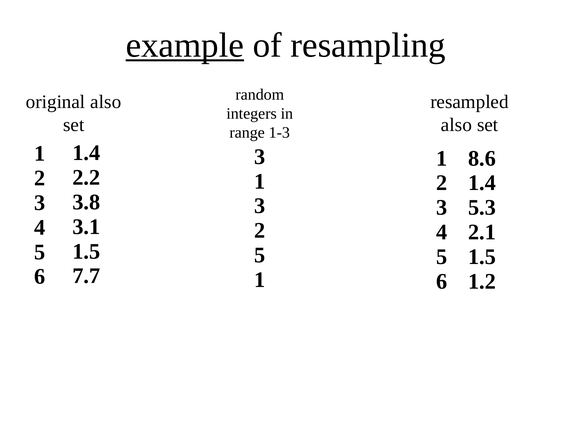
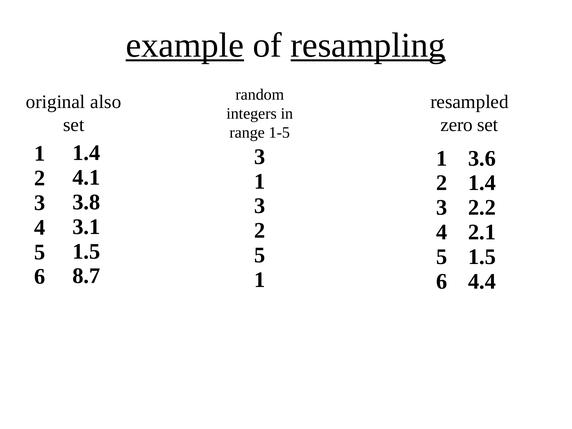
resampling underline: none -> present
also at (456, 125): also -> zero
1-3: 1-3 -> 1-5
8.6: 8.6 -> 3.6
2.2: 2.2 -> 4.1
5.3: 5.3 -> 2.2
7.7: 7.7 -> 8.7
1.2: 1.2 -> 4.4
